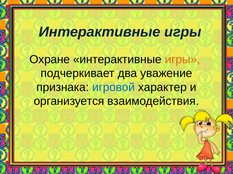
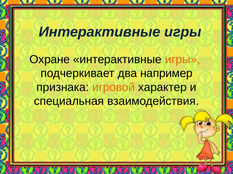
уважение: уважение -> например
игровой colour: blue -> orange
организуется: организуется -> специальная
